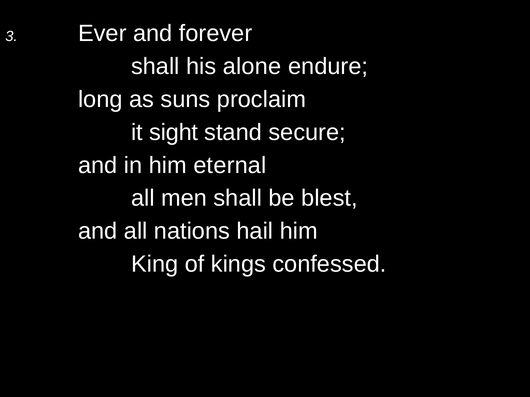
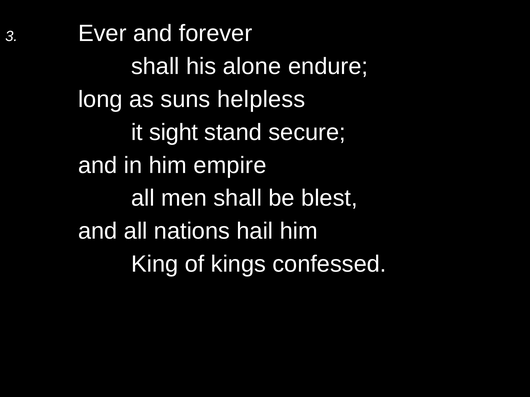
proclaim: proclaim -> helpless
eternal: eternal -> empire
